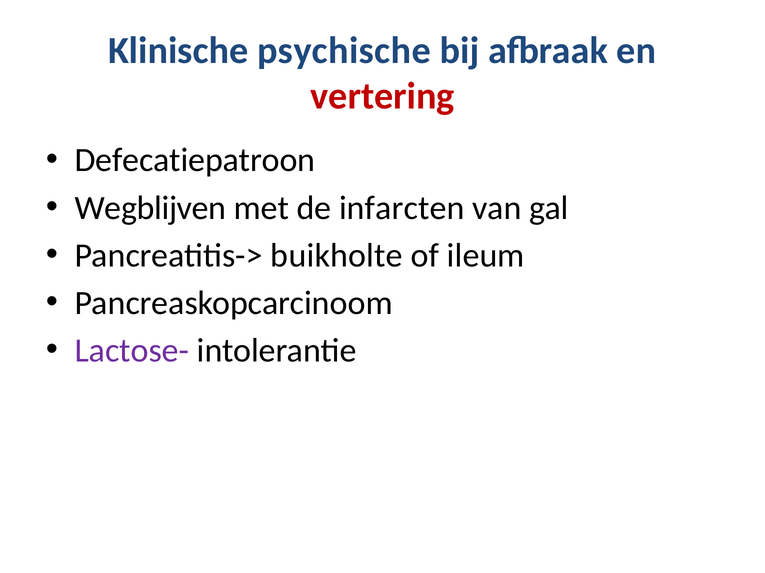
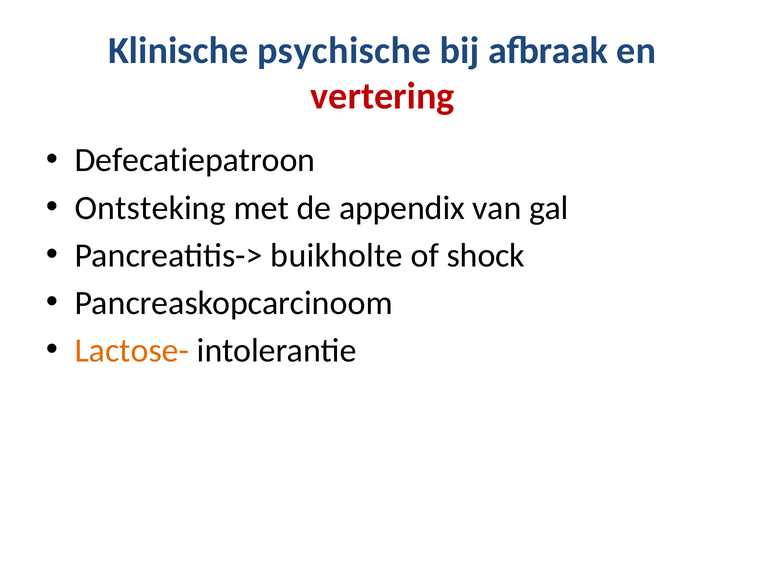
Wegblijven: Wegblijven -> Ontsteking
infarcten: infarcten -> appendix
ileum: ileum -> shock
Lactose- colour: purple -> orange
